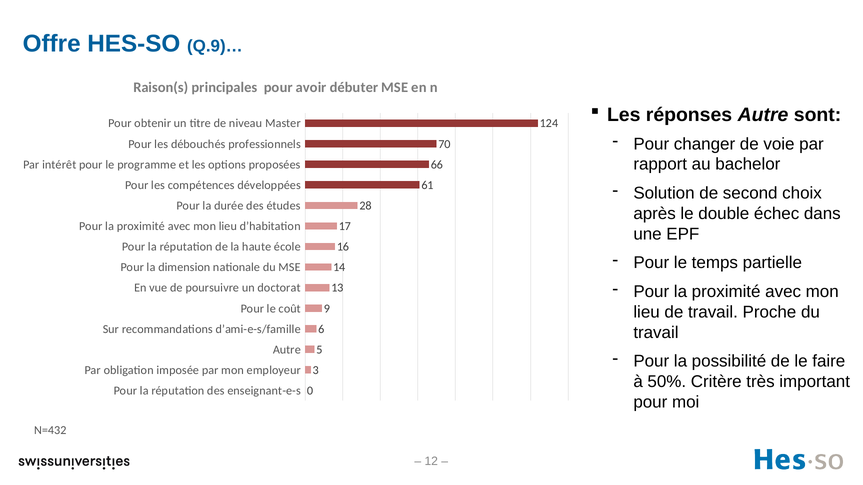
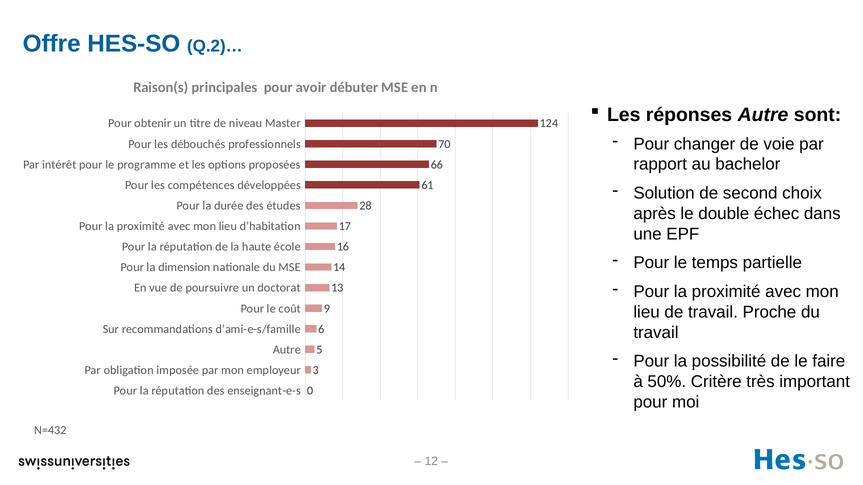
Q.9)…: Q.9)… -> Q.2)…
